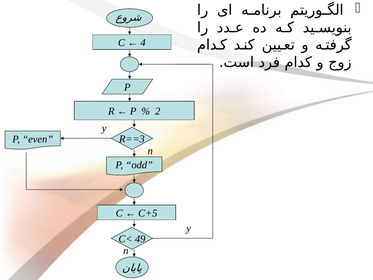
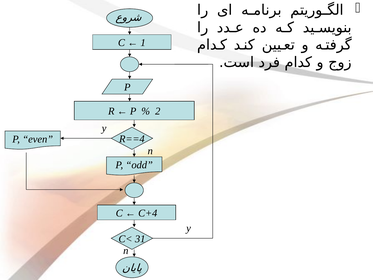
4: 4 -> 1
R==3: R==3 -> R==4
C+5: C+5 -> C+4
49: 49 -> 31
